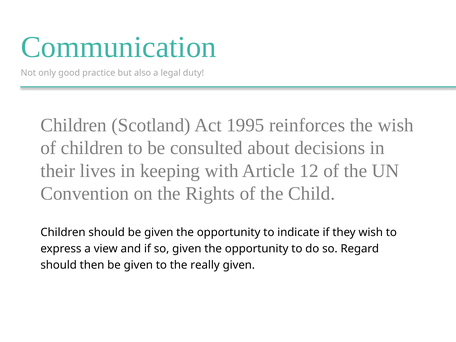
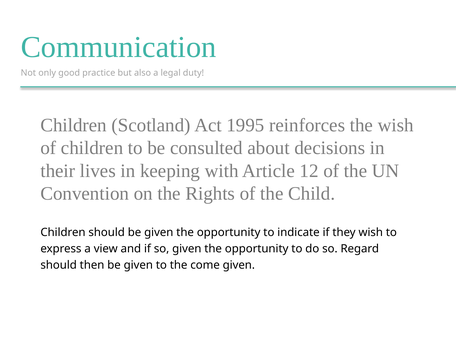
really: really -> come
